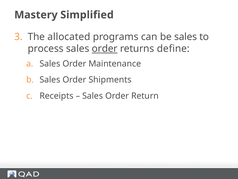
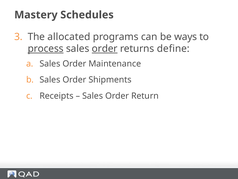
Simplified: Simplified -> Schedules
be sales: sales -> ways
process underline: none -> present
